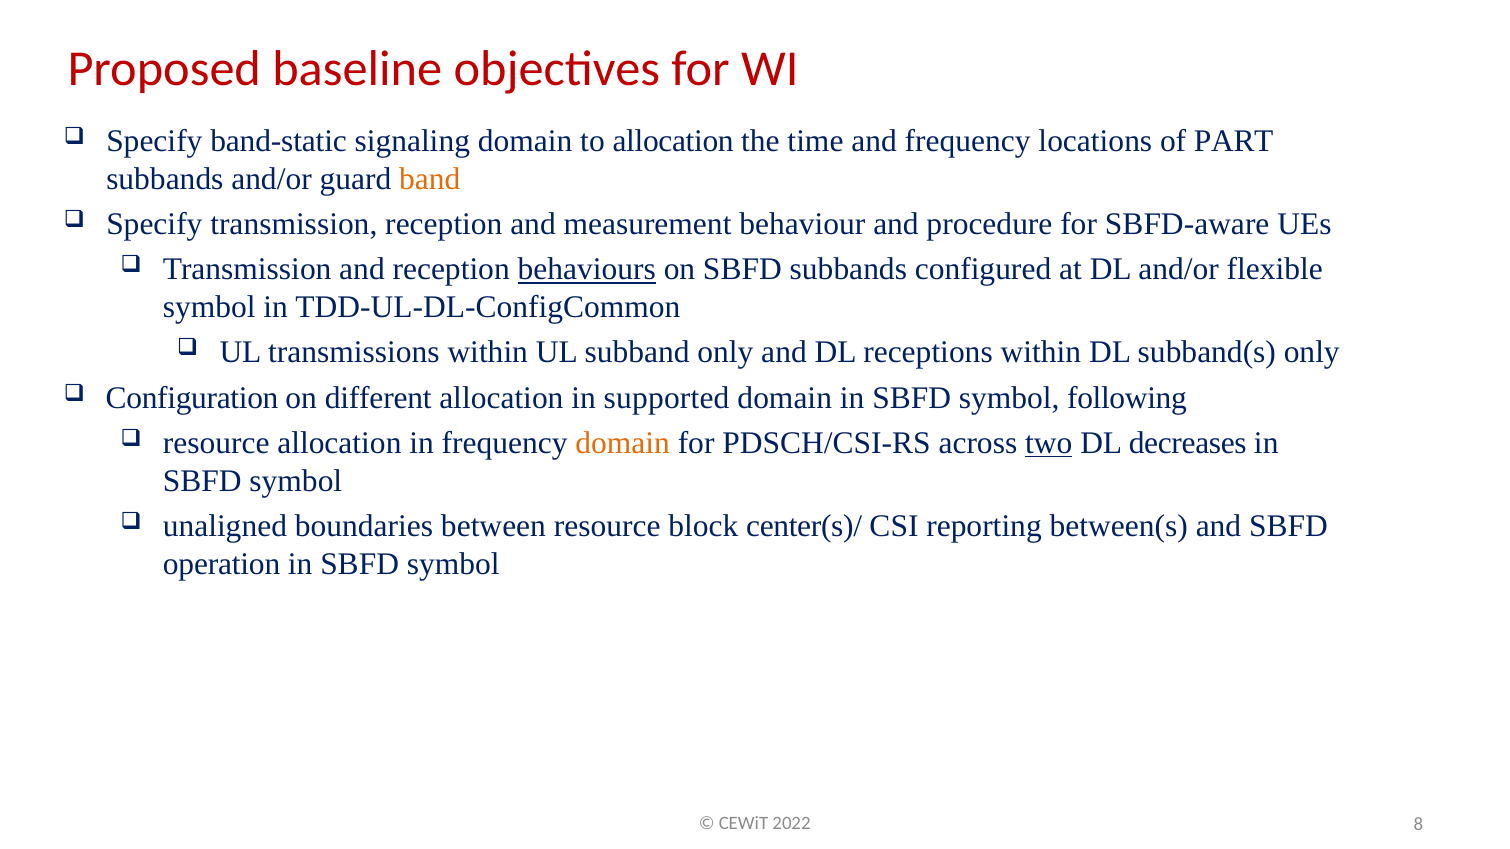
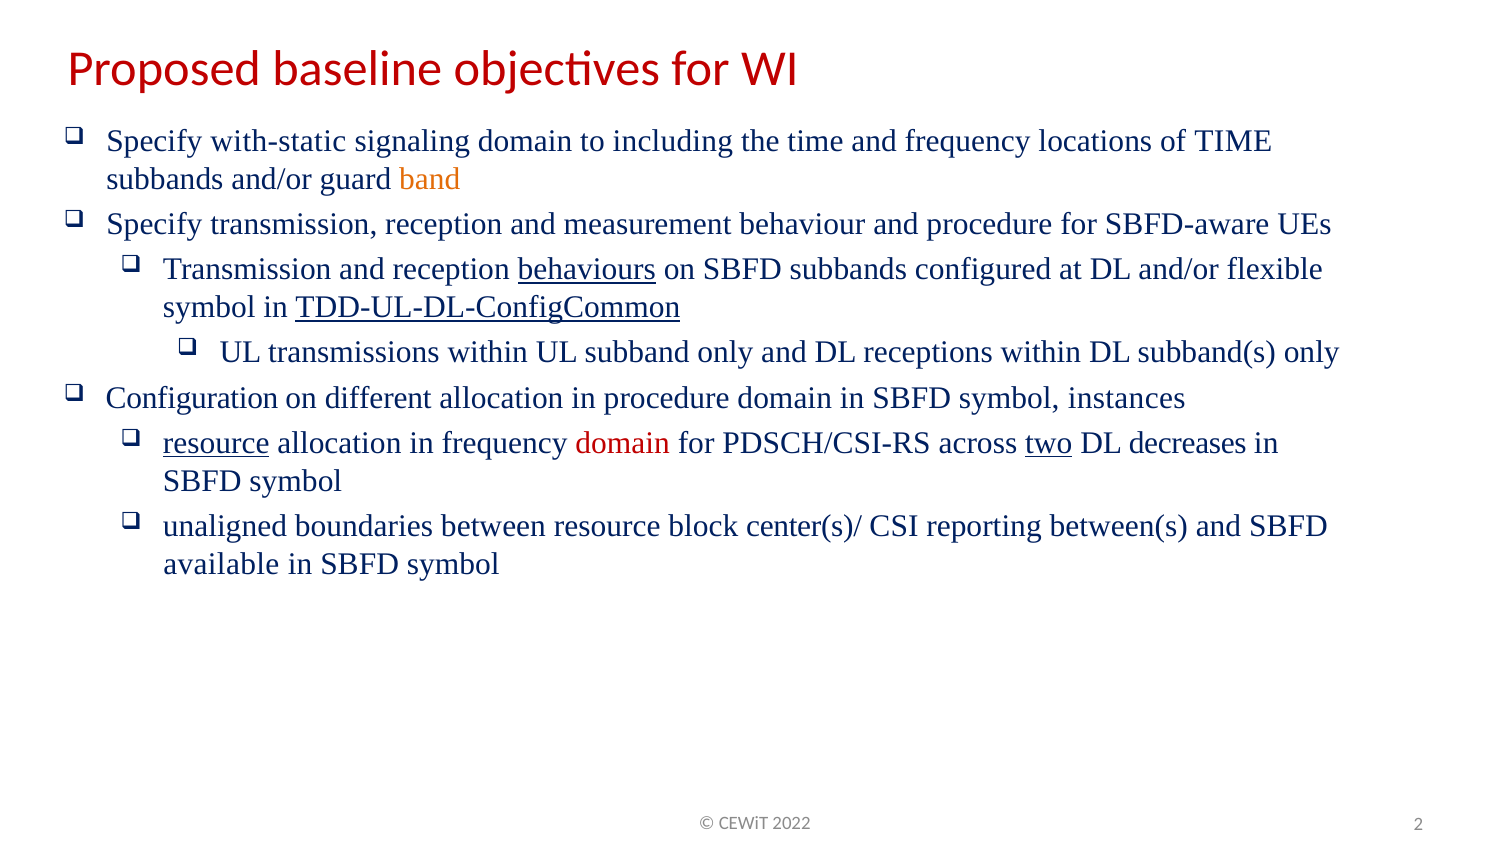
band-static: band-static -> with-static
to allocation: allocation -> including
of PART: PART -> TIME
TDD-UL-DL-ConfigCommon underline: none -> present
in supported: supported -> procedure
following: following -> instances
resource at (216, 443) underline: none -> present
domain at (623, 443) colour: orange -> red
operation: operation -> available
8: 8 -> 2
